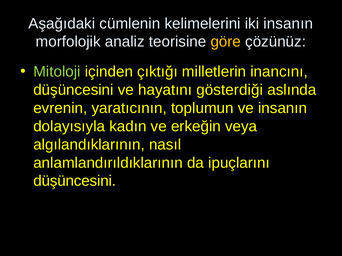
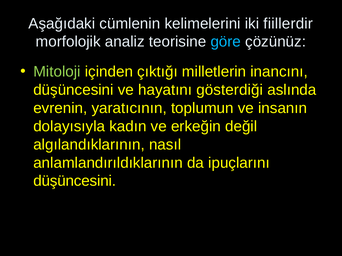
iki insanın: insanın -> fiillerdir
göre colour: yellow -> light blue
veya: veya -> değil
